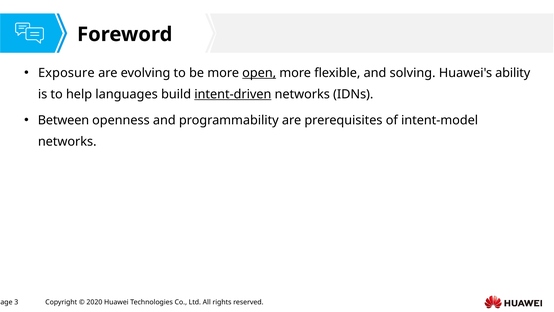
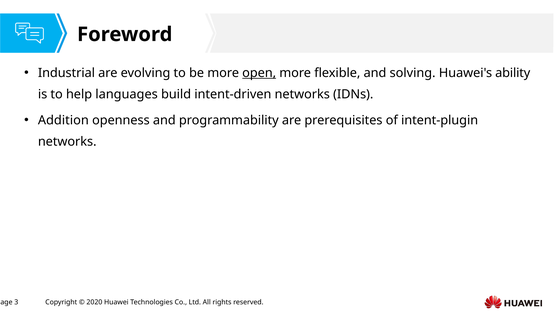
Exposure: Exposure -> Industrial
intent-driven underline: present -> none
Between: Between -> Addition
intent-model: intent-model -> intent-plugin
